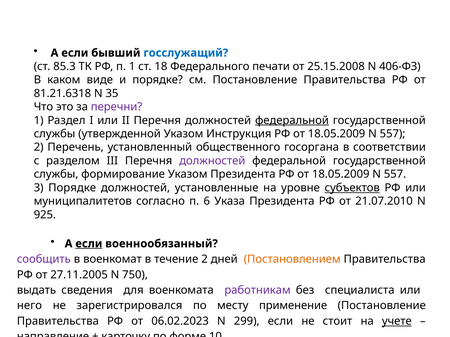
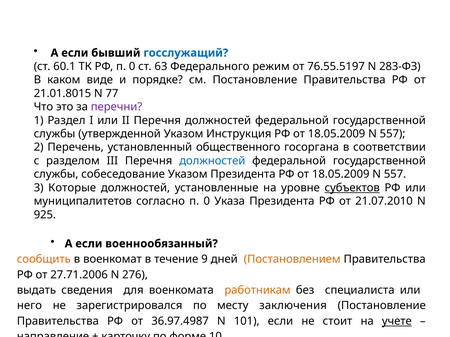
85.3: 85.3 -> 60.1
РФ п 1: 1 -> 0
18: 18 -> 63
печати: печати -> режим
25.15.2008: 25.15.2008 -> 76.55.5197
406-ФЗ: 406-ФЗ -> 283-ФЗ
81.21.6318: 81.21.6318 -> 21.01.8015
35: 35 -> 77
федеральной at (292, 120) underline: present -> none
должностей at (212, 161) colour: purple -> blue
формирование: формирование -> собеседование
3 Порядке: Порядке -> Которые
согласно п 6: 6 -> 0
если at (89, 244) underline: present -> none
сообщить colour: purple -> orange
течение 2: 2 -> 9
27.11.2005: 27.11.2005 -> 27.71.2006
750: 750 -> 276
работникам colour: purple -> orange
применение: применение -> заключения
06.02.2023: 06.02.2023 -> 36.97.4987
299: 299 -> 101
